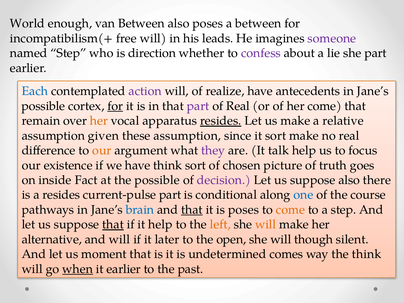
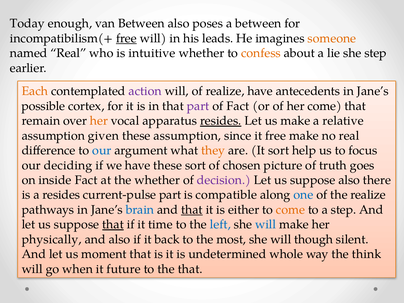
World: World -> Today
free at (126, 38) underline: none -> present
someone colour: purple -> orange
named Step: Step -> Real
direction: direction -> intuitive
confess colour: purple -> orange
she part: part -> step
Each colour: blue -> orange
for at (115, 106) underline: present -> none
of Real: Real -> Fact
it sort: sort -> free
our at (102, 150) colour: orange -> blue
they colour: purple -> orange
It talk: talk -> sort
existence: existence -> deciding
have think: think -> these
the possible: possible -> whether
conditional: conditional -> compatible
the course: course -> realize
is poses: poses -> either
it help: help -> time
left colour: orange -> blue
will at (266, 225) colour: orange -> blue
alternative: alternative -> physically
and will: will -> also
later: later -> back
open: open -> most
comes: comes -> whole
when underline: present -> none
it earlier: earlier -> future
the past: past -> that
